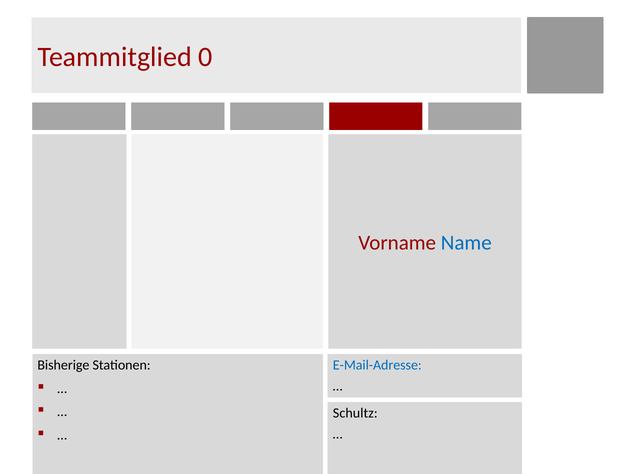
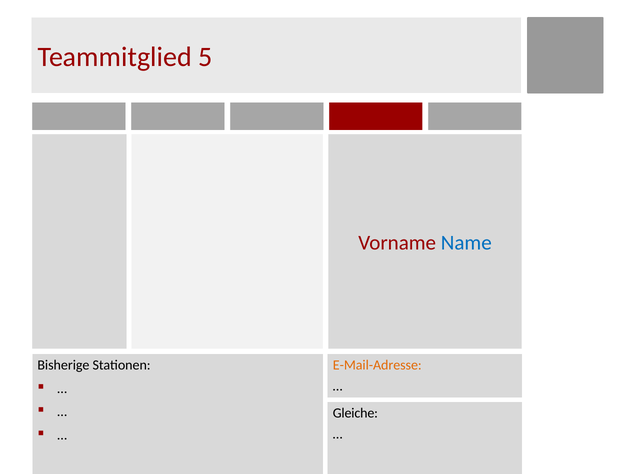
0: 0 -> 5
E-Mail-Adresse colour: blue -> orange
Schultz: Schultz -> Gleiche
